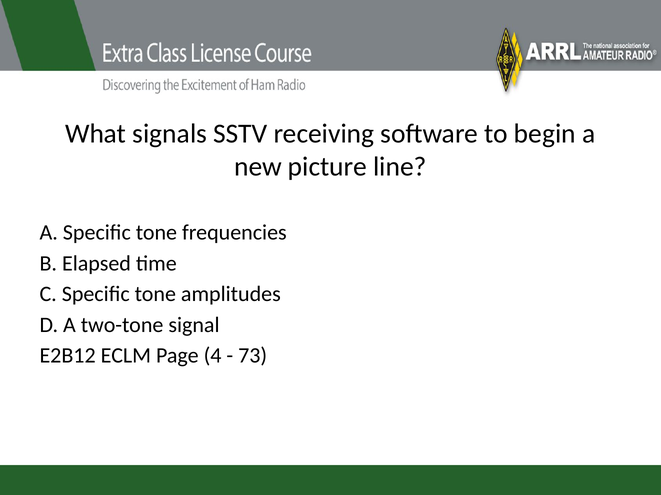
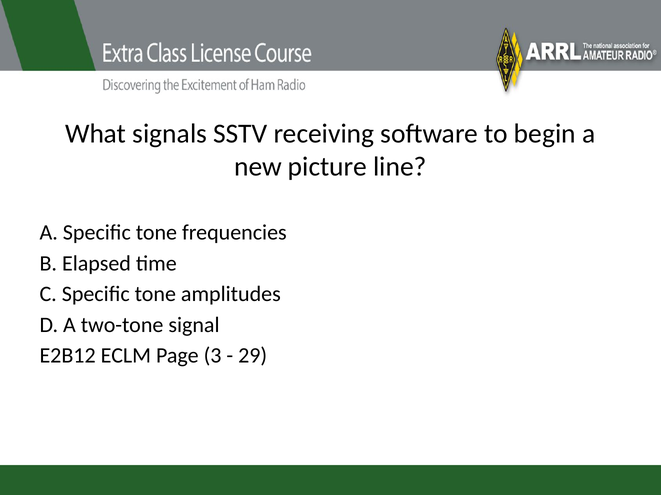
4: 4 -> 3
73: 73 -> 29
